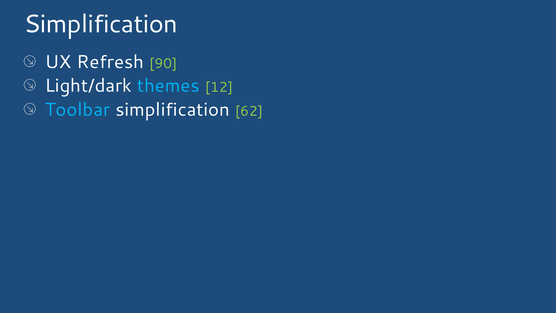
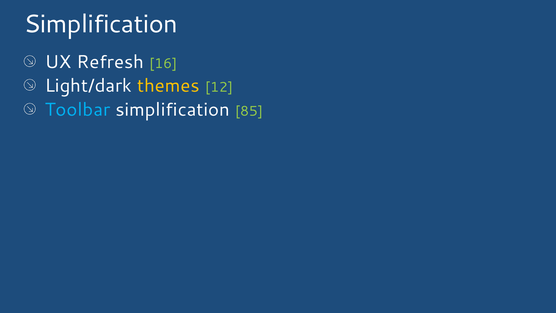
90: 90 -> 16
themes colour: light blue -> yellow
62: 62 -> 85
